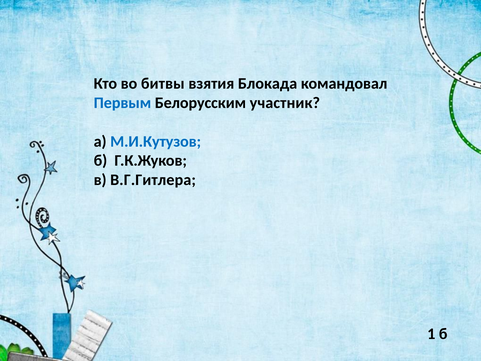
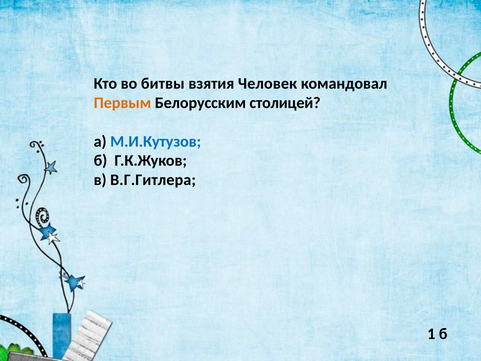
Блокада: Блокада -> Человек
Первым colour: blue -> orange
участник: участник -> столицей
